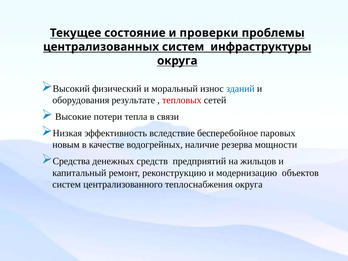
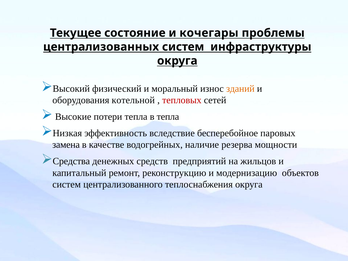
проверки: проверки -> кочегары
зданий colour: blue -> orange
результате: результате -> котельной
в связи: связи -> тепла
новым: новым -> замена
